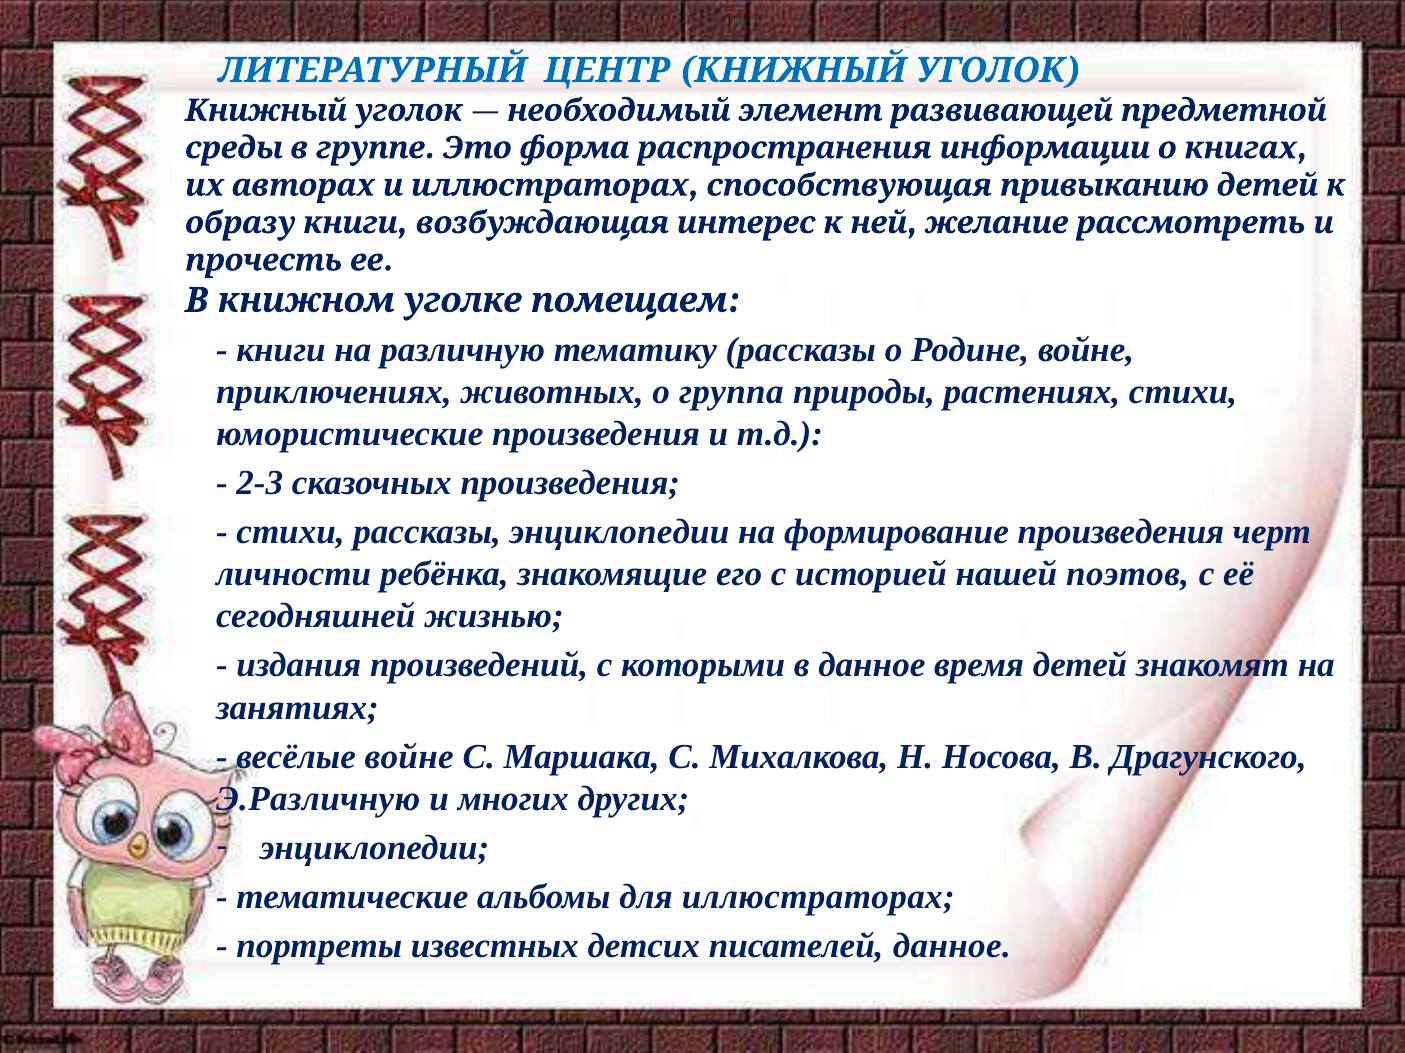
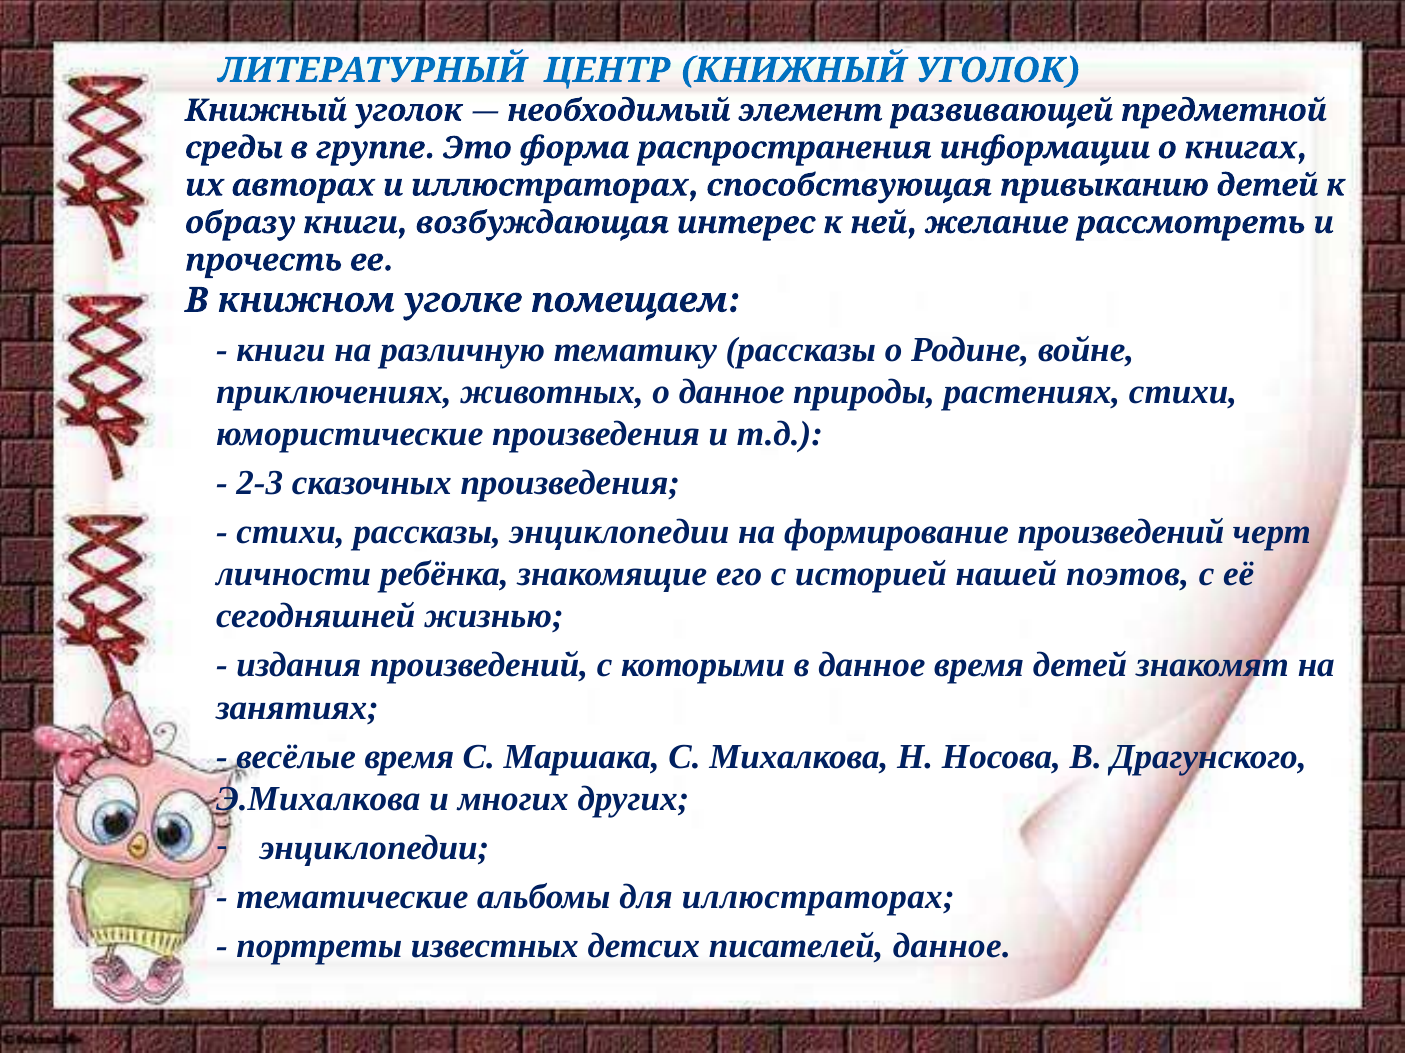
о группа: группа -> данное
формирование произведения: произведения -> произведений
весёлые войне: войне -> время
Э.Различную: Э.Различную -> Э.Михалкова
